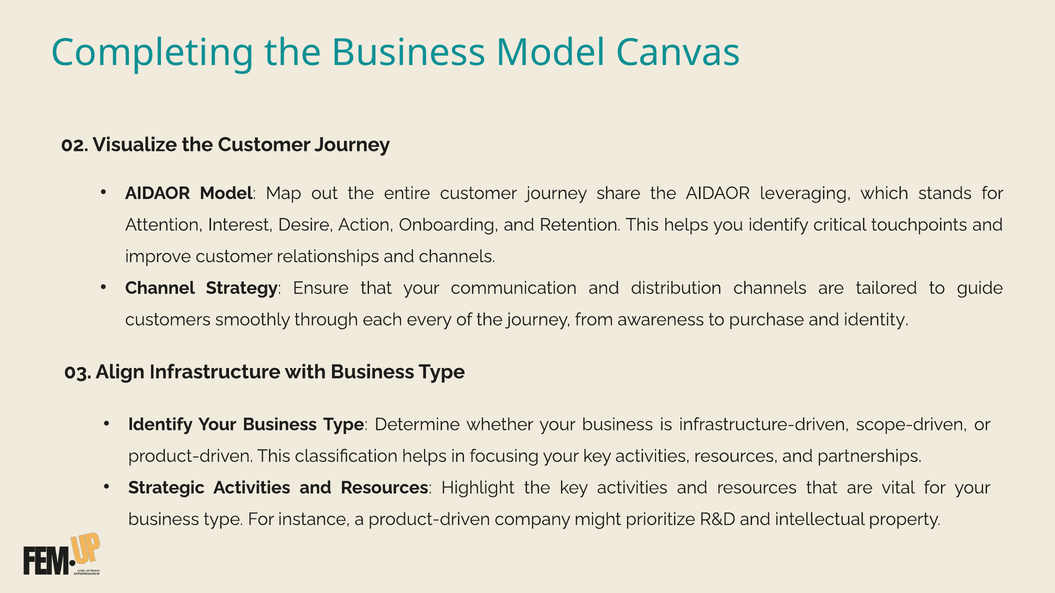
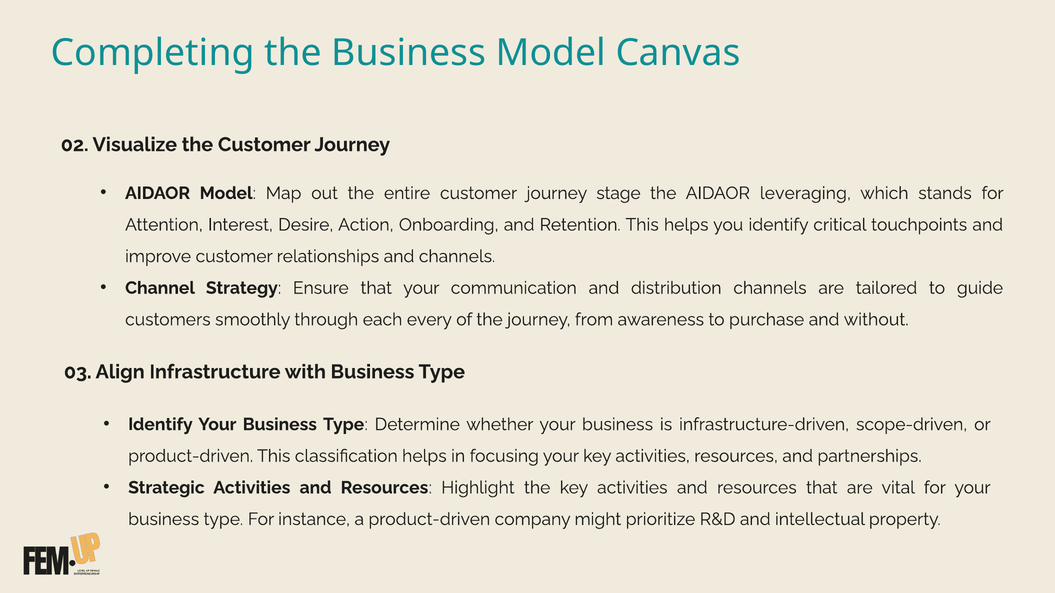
share: share -> stage
identity: identity -> without
